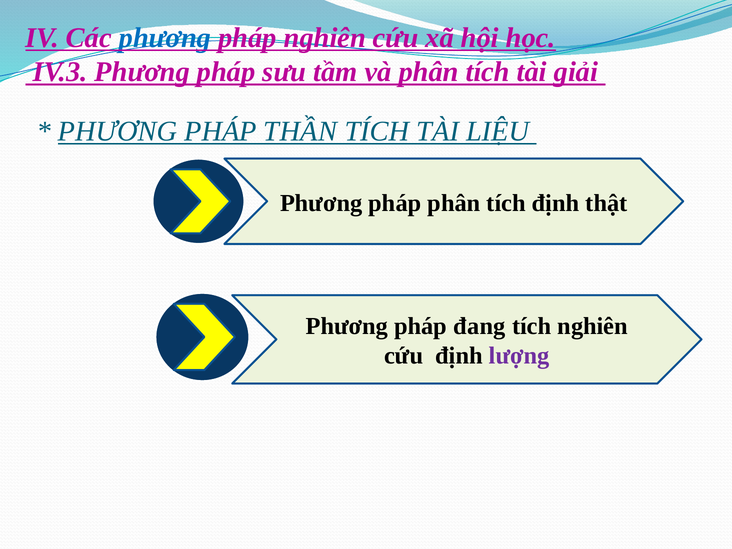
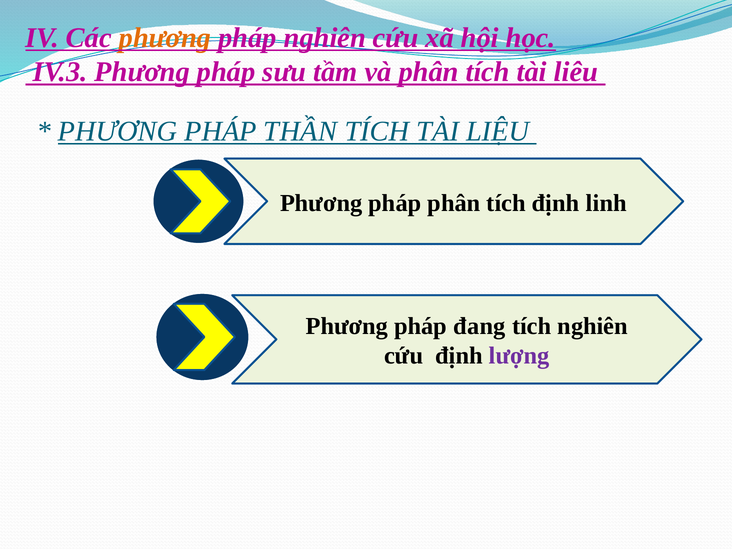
phương at (165, 38) colour: blue -> orange
giải: giải -> liêu
thật: thật -> linh
